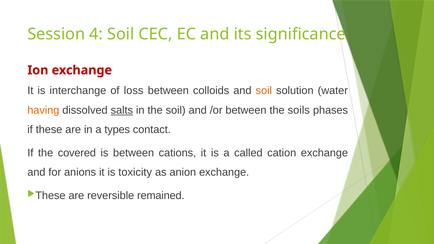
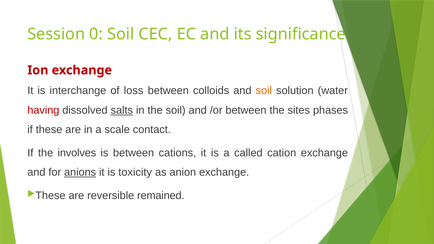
4: 4 -> 0
having colour: orange -> red
soils: soils -> sites
types: types -> scale
covered: covered -> involves
anions underline: none -> present
